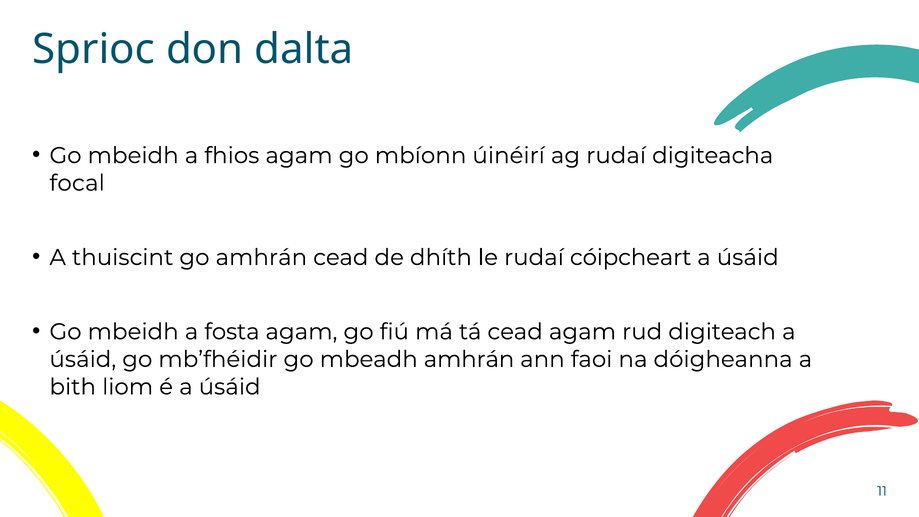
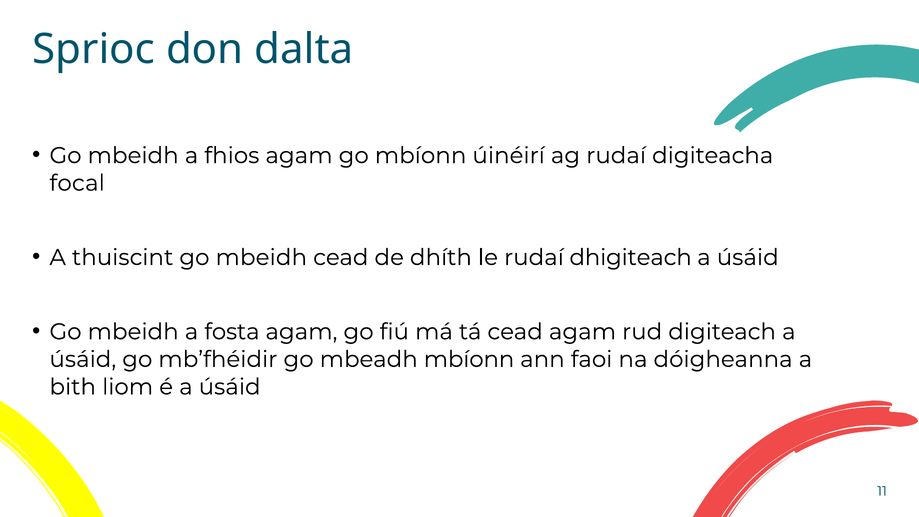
thuiscint go amhrán: amhrán -> mbeidh
cóipcheart: cóipcheart -> dhigiteach
mbeadh amhrán: amhrán -> mbíonn
